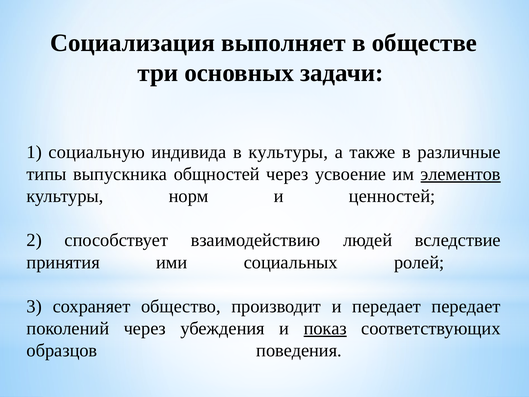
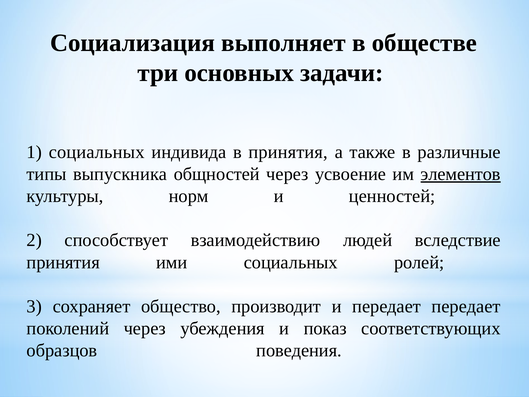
1 социальную: социальную -> социальных
в культуры: культуры -> принятия
показ underline: present -> none
